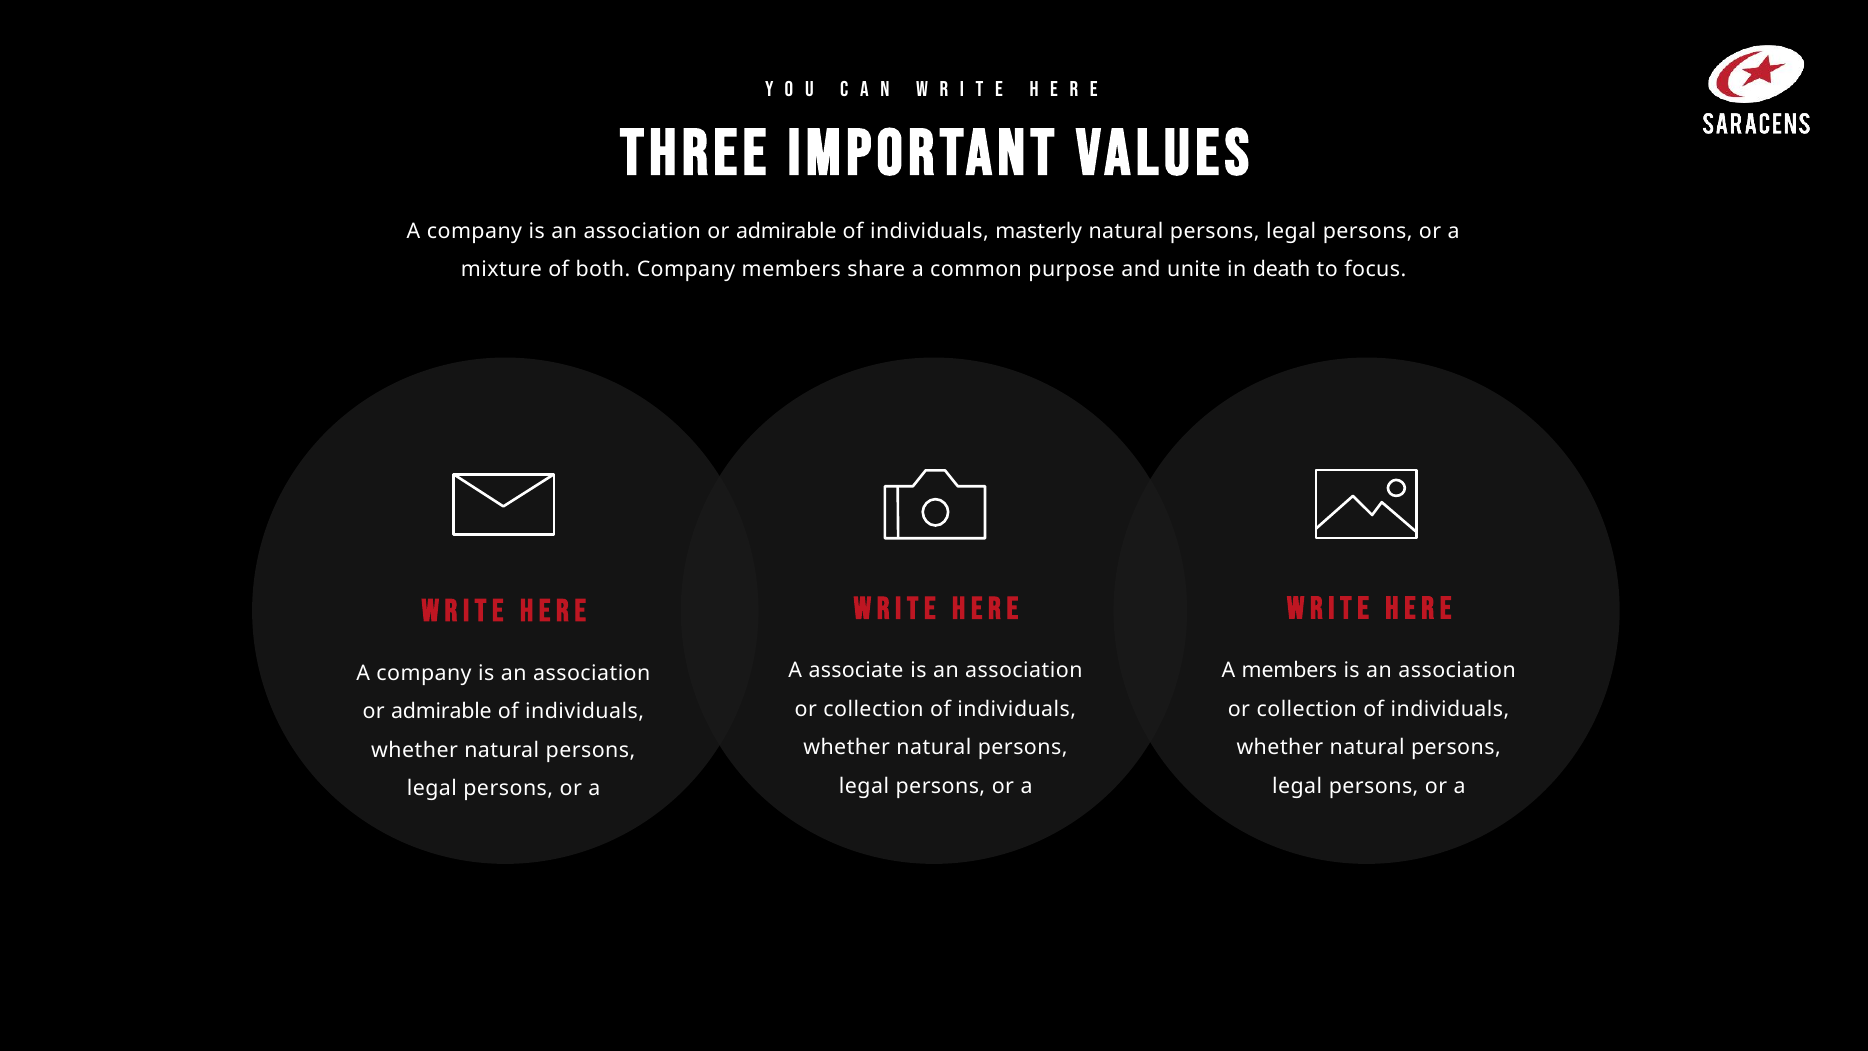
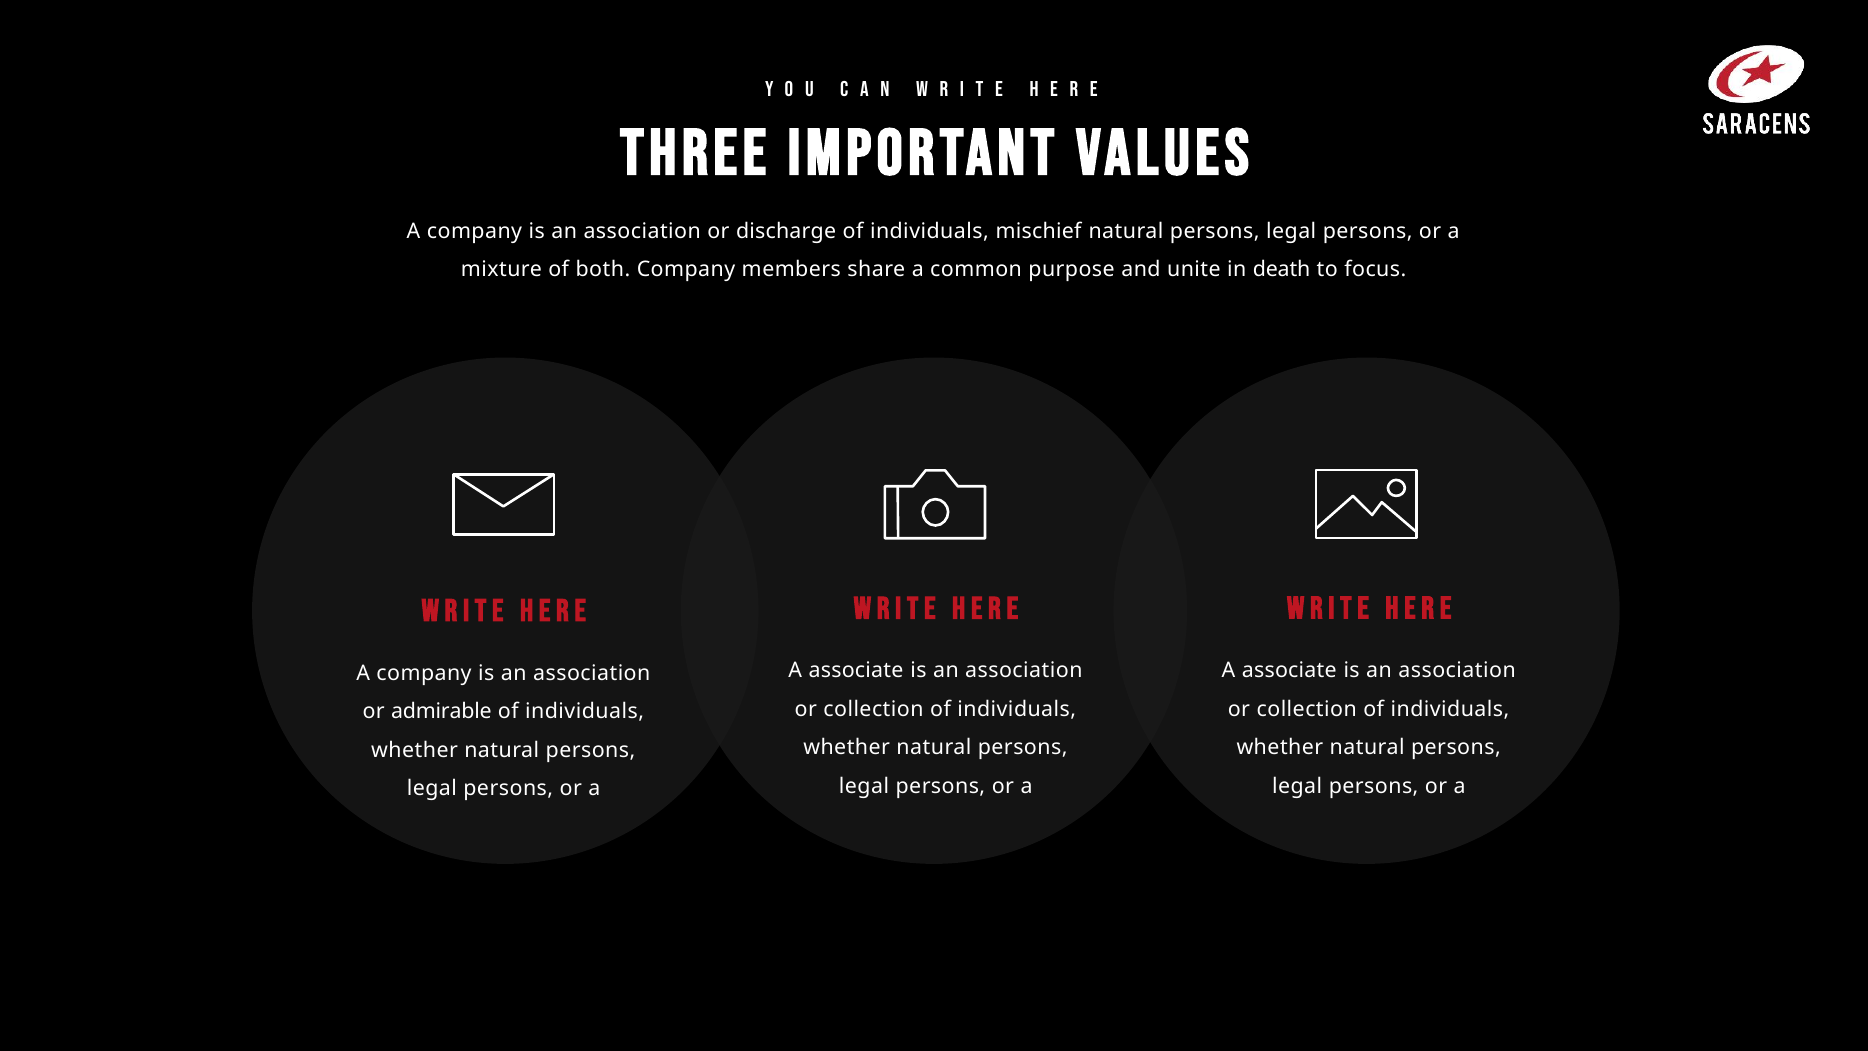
admirable at (786, 231): admirable -> discharge
masterly: masterly -> mischief
members at (1289, 670): members -> associate
